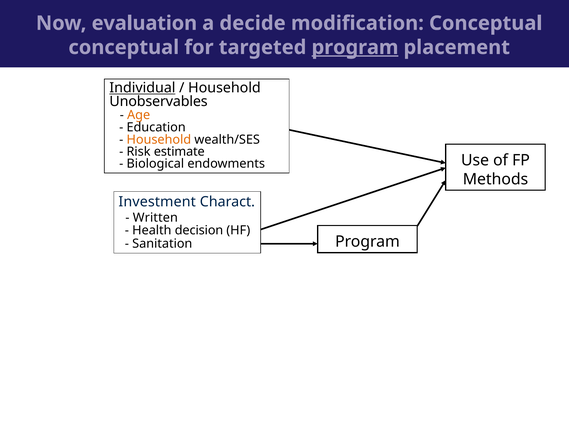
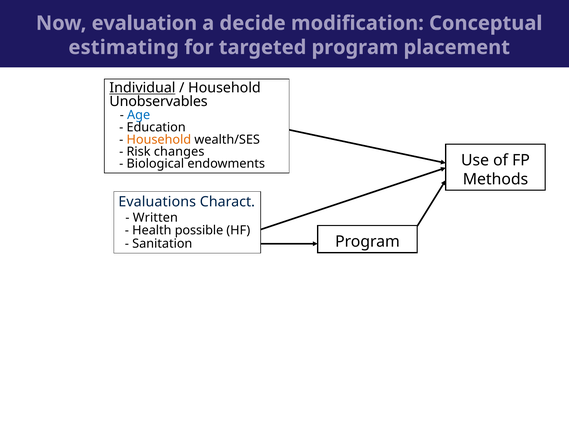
conceptual at (124, 47): conceptual -> estimating
program at (355, 47) underline: present -> none
Age colour: orange -> blue
estimate: estimate -> changes
Investment: Investment -> Evaluations
decision: decision -> possible
